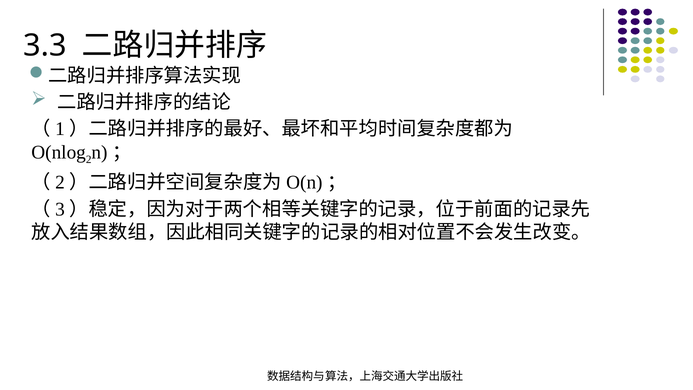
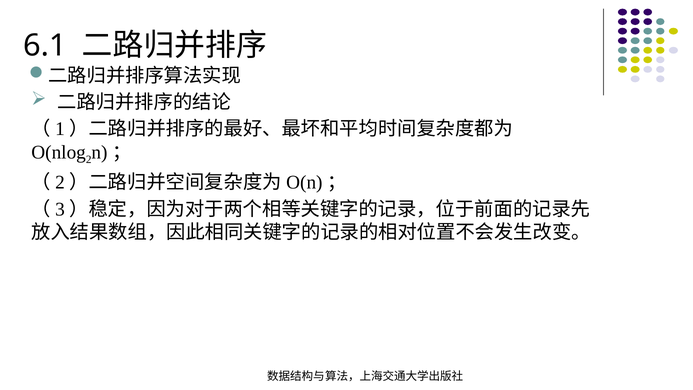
3.3: 3.3 -> 6.1
